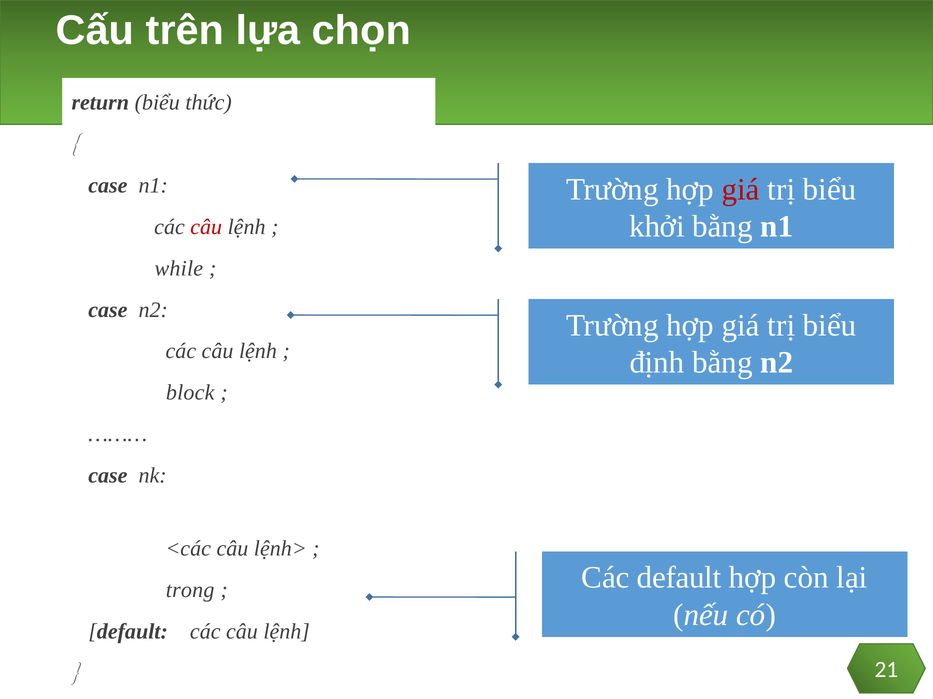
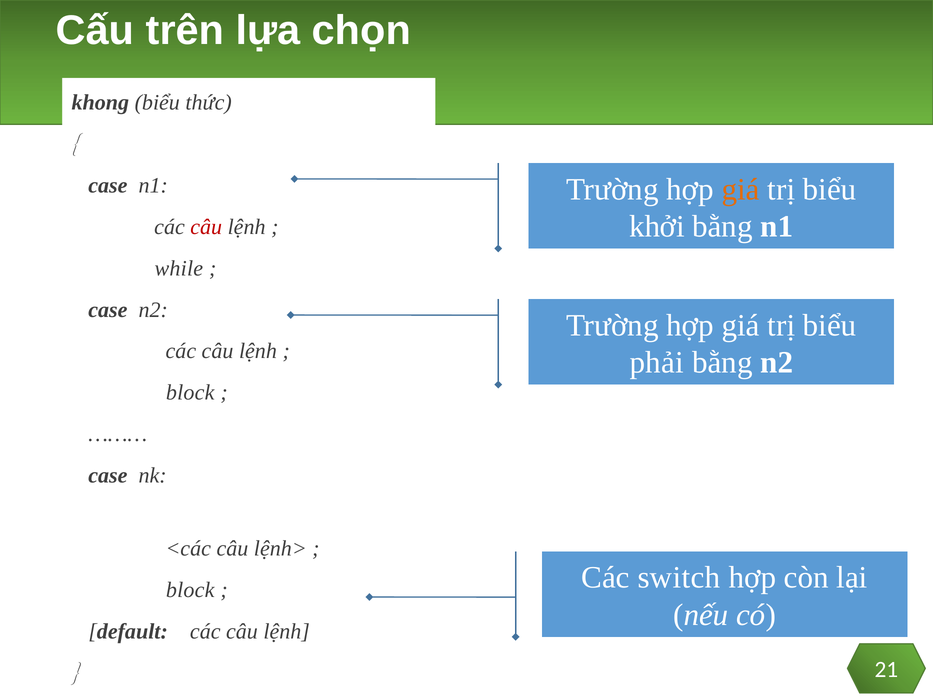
return: return -> khong
giá at (741, 190) colour: red -> orange
định: định -> phải
Các default: default -> switch
trong at (190, 591): trong -> block
